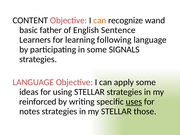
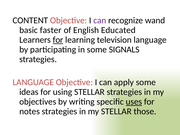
can at (100, 20) colour: orange -> purple
father: father -> faster
Sentence: Sentence -> Educated
for at (58, 40) underline: none -> present
following: following -> television
reinforced: reinforced -> objectives
